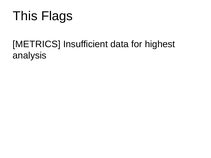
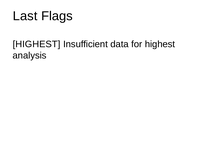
This: This -> Last
METRICS at (37, 44): METRICS -> HIGHEST
